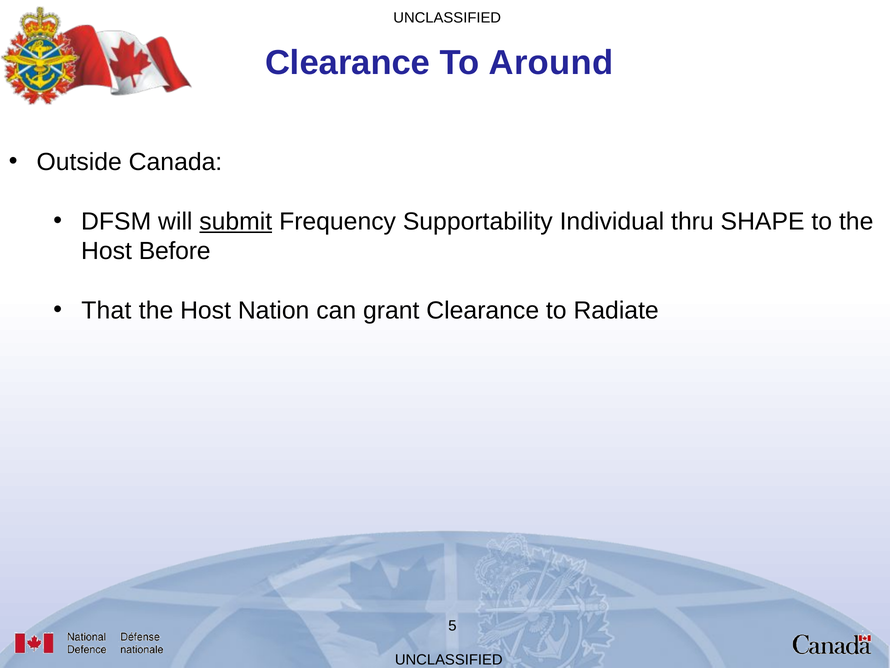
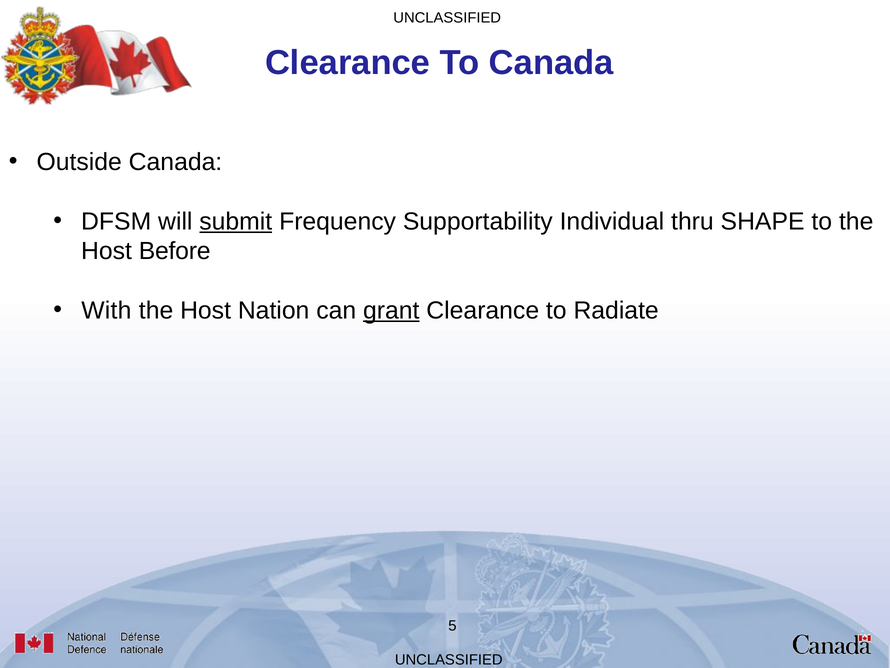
To Around: Around -> Canada
That: That -> With
grant underline: none -> present
